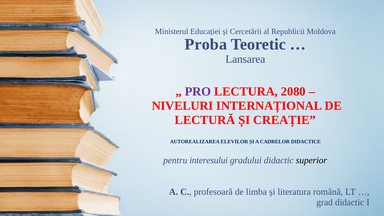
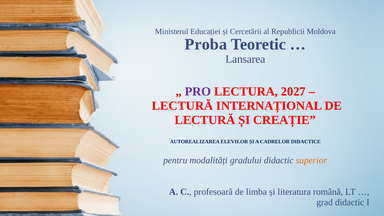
2080: 2080 -> 2027
NIVELURI at (183, 106): NIVELURI -> LECTURĂ
interesului: interesului -> modalități
superior colour: black -> orange
